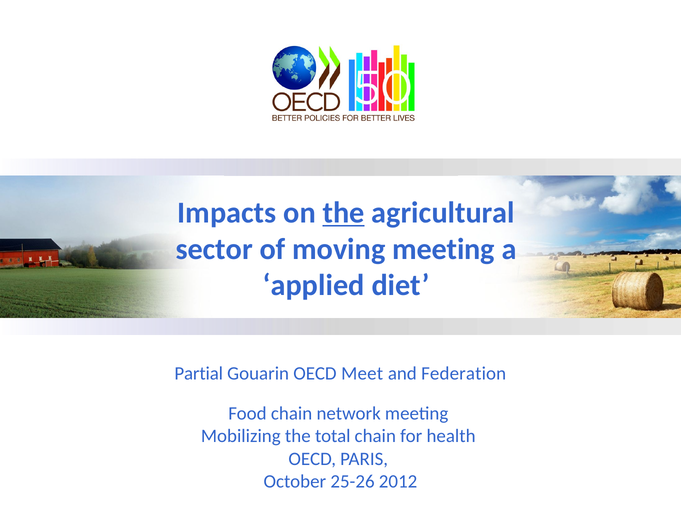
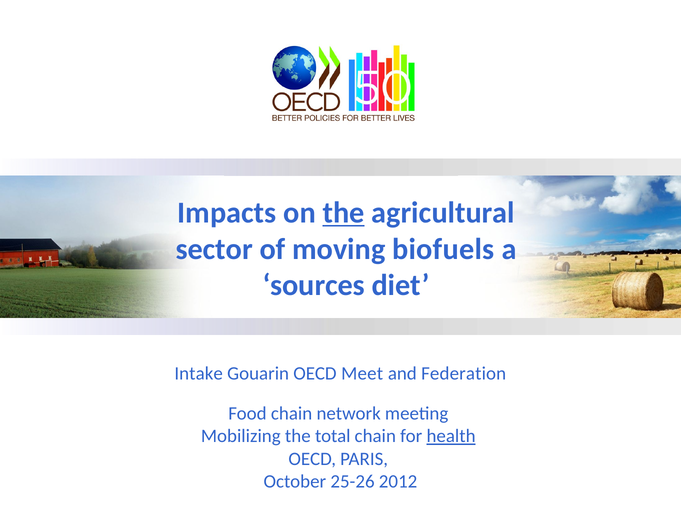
moving meeting: meeting -> biofuels
applied: applied -> sources
Partial: Partial -> Intake
health underline: none -> present
